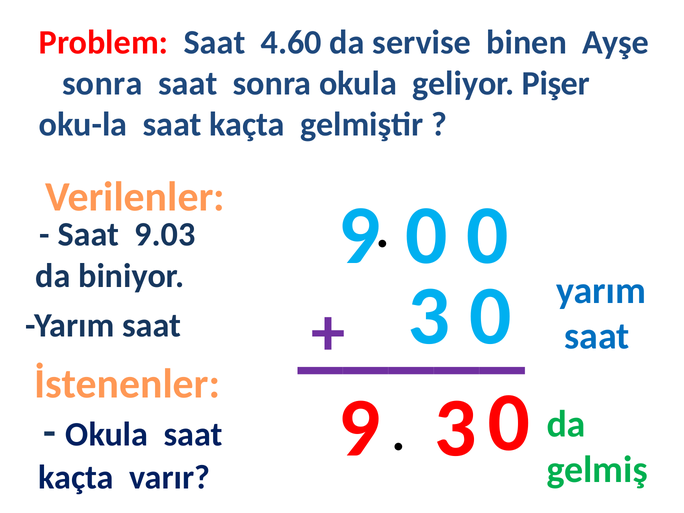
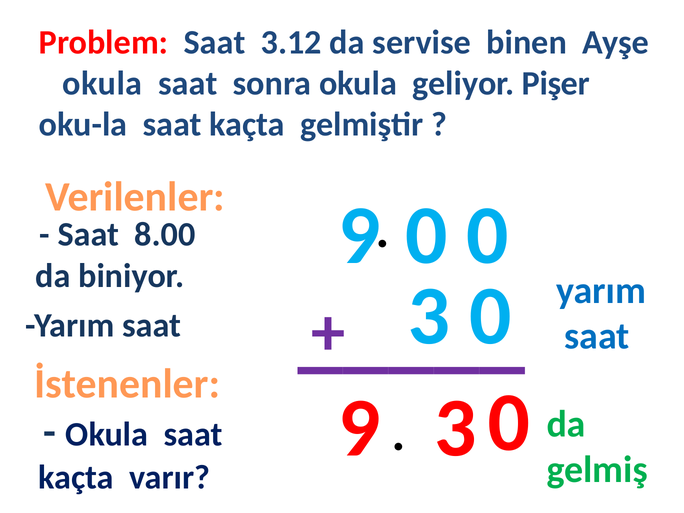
4.60: 4.60 -> 3.12
sonra at (102, 83): sonra -> okula
9.03: 9.03 -> 8.00
